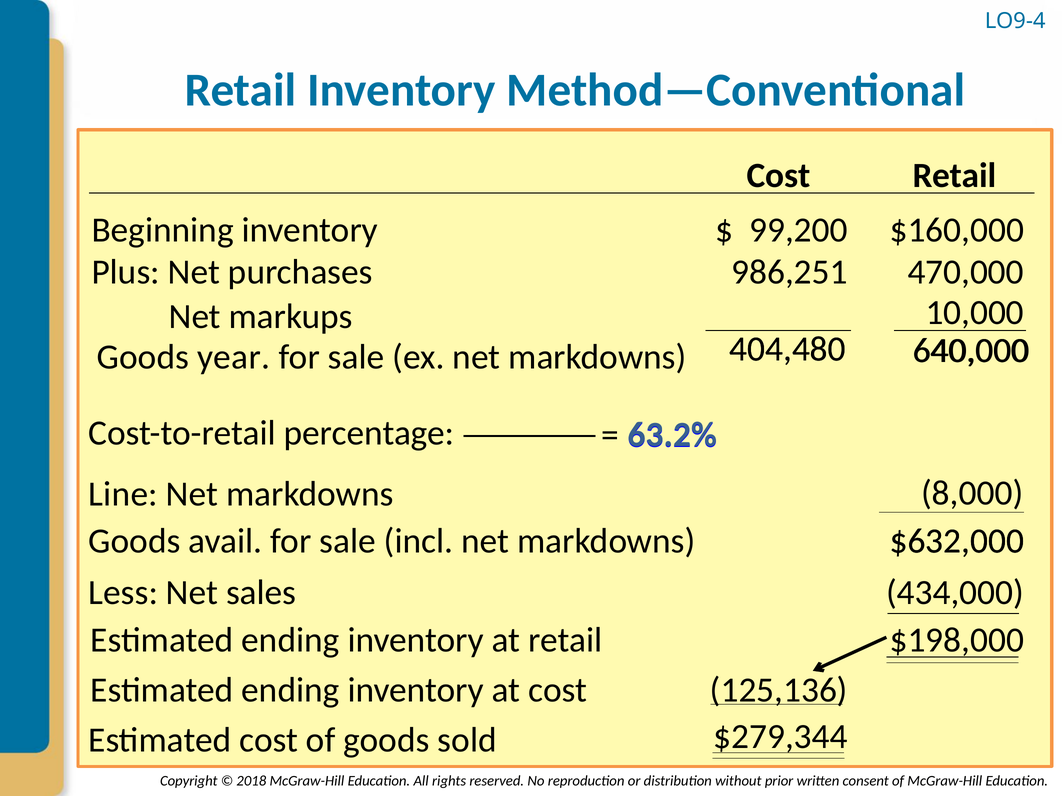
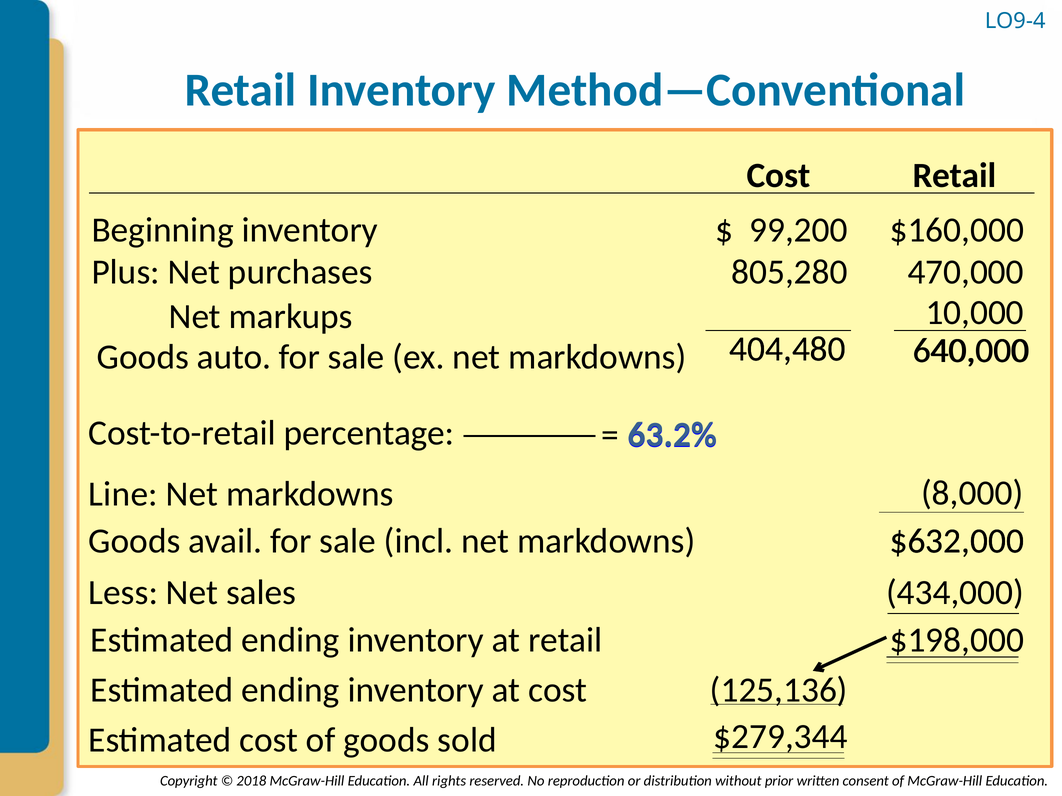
986,251: 986,251 -> 805,280
year: year -> auto
